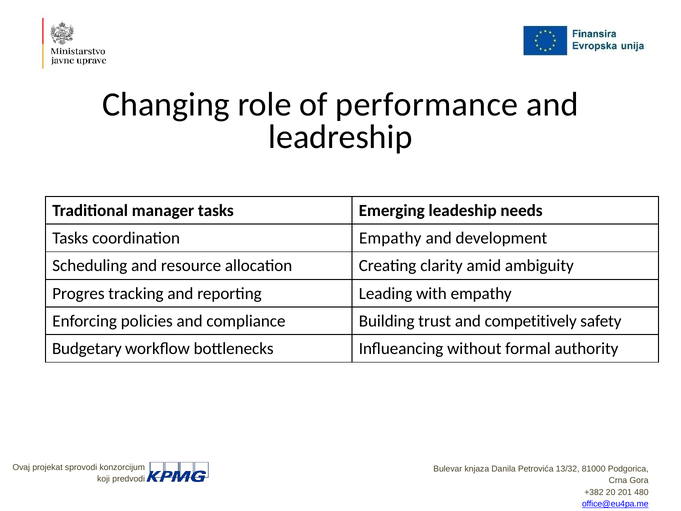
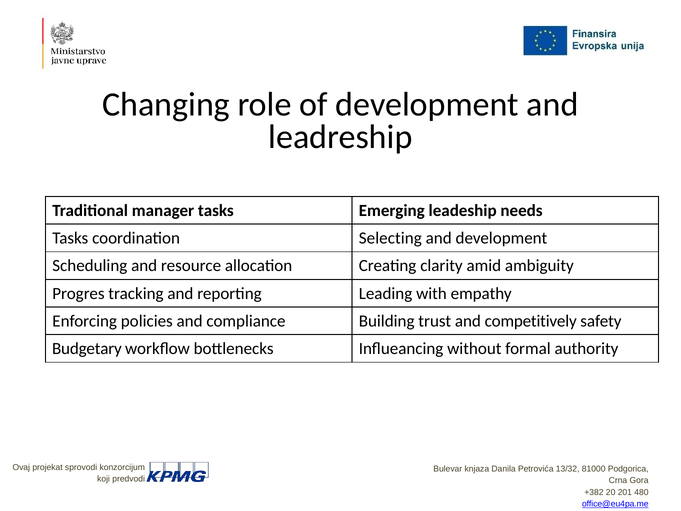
of performance: performance -> development
coordination Empathy: Empathy -> Selecting
